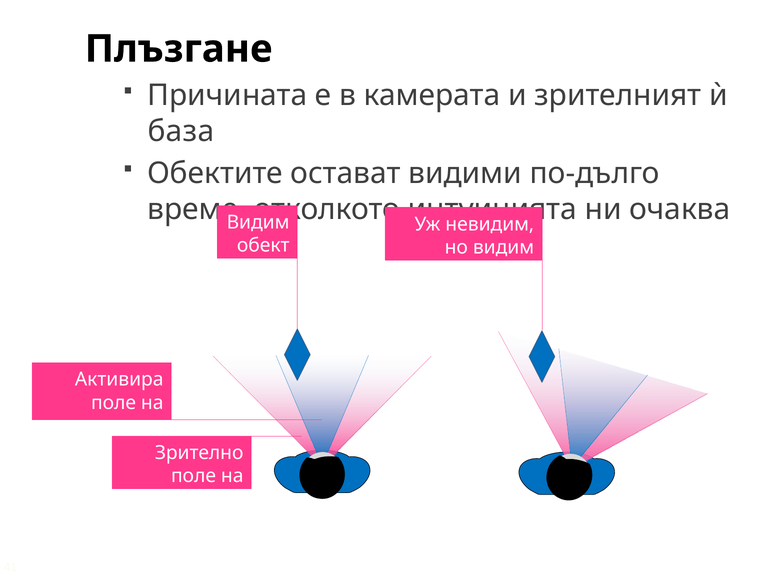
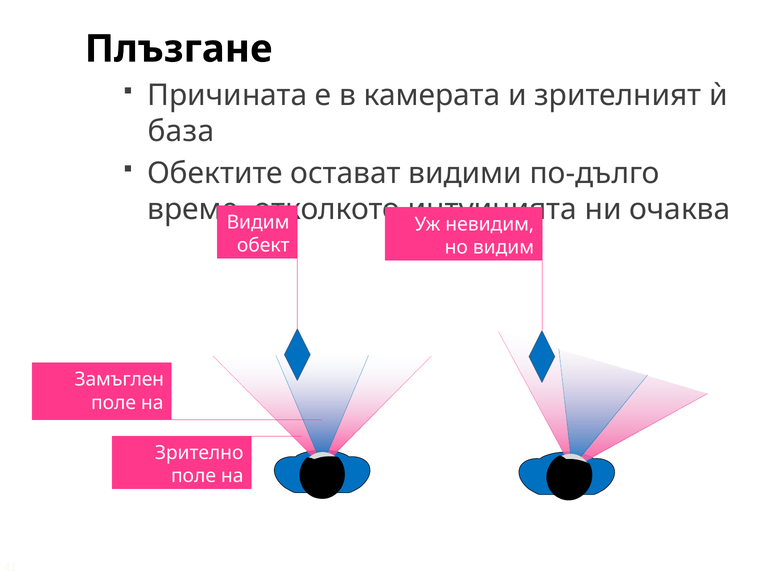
Активира: Активира -> Замъглен
